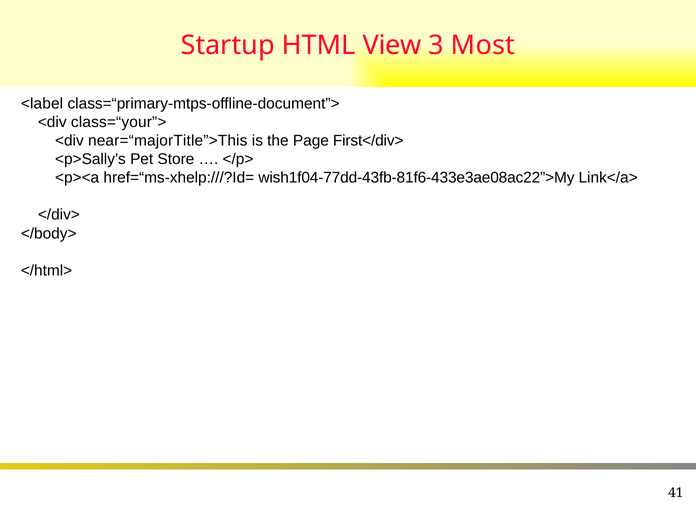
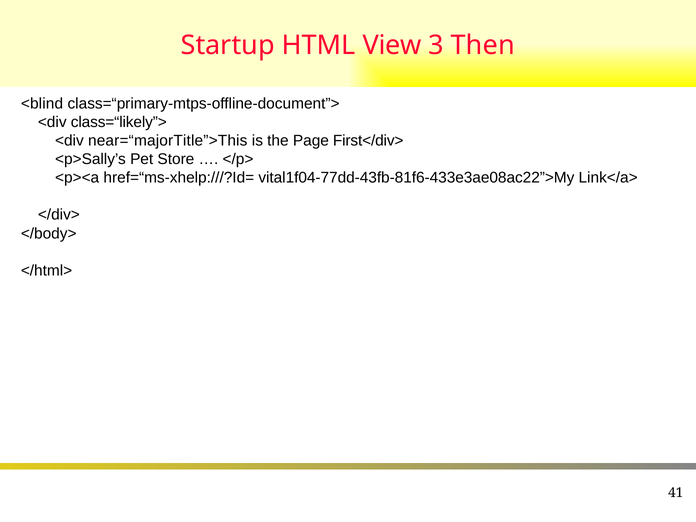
Most: Most -> Then
<label: <label -> <blind
class=“your”>: class=“your”> -> class=“likely”>
wish1f04-77dd-43fb-81f6-433e3ae08ac22”>My: wish1f04-77dd-43fb-81f6-433e3ae08ac22”>My -> vital1f04-77dd-43fb-81f6-433e3ae08ac22”>My
